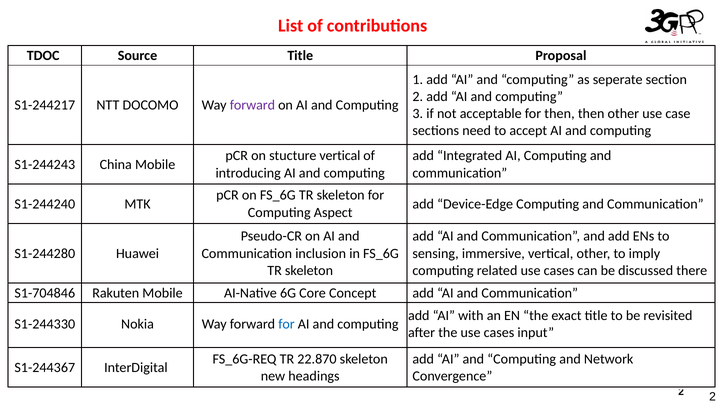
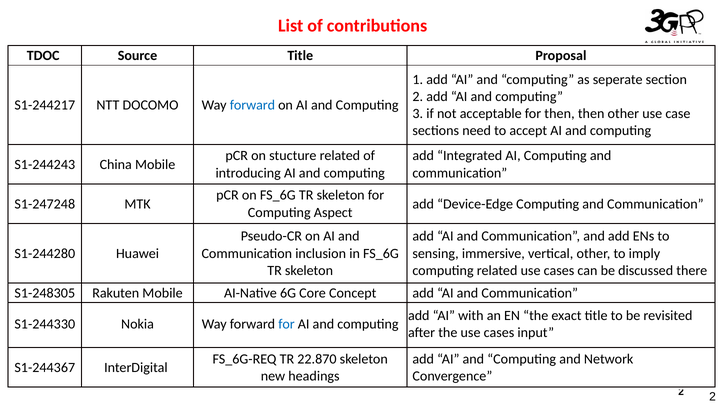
forward at (252, 105) colour: purple -> blue
stucture vertical: vertical -> related
S1-244240: S1-244240 -> S1-247248
S1-704846: S1-704846 -> S1-248305
